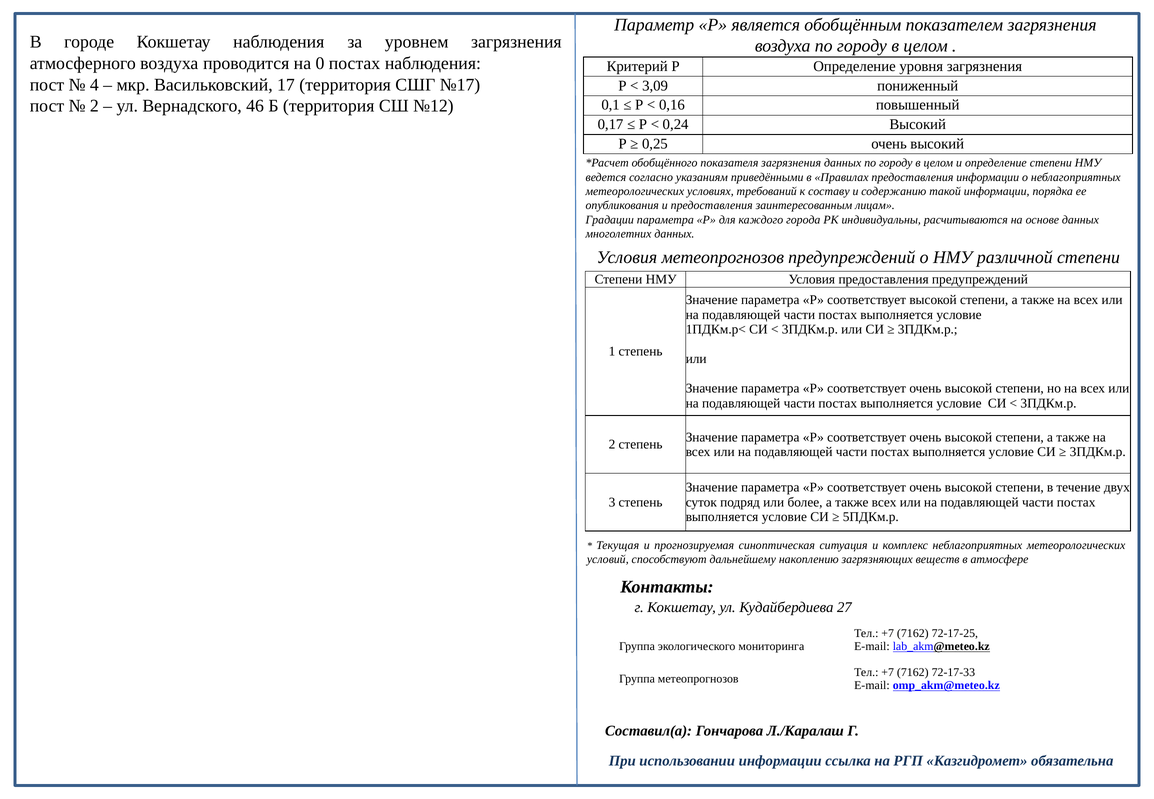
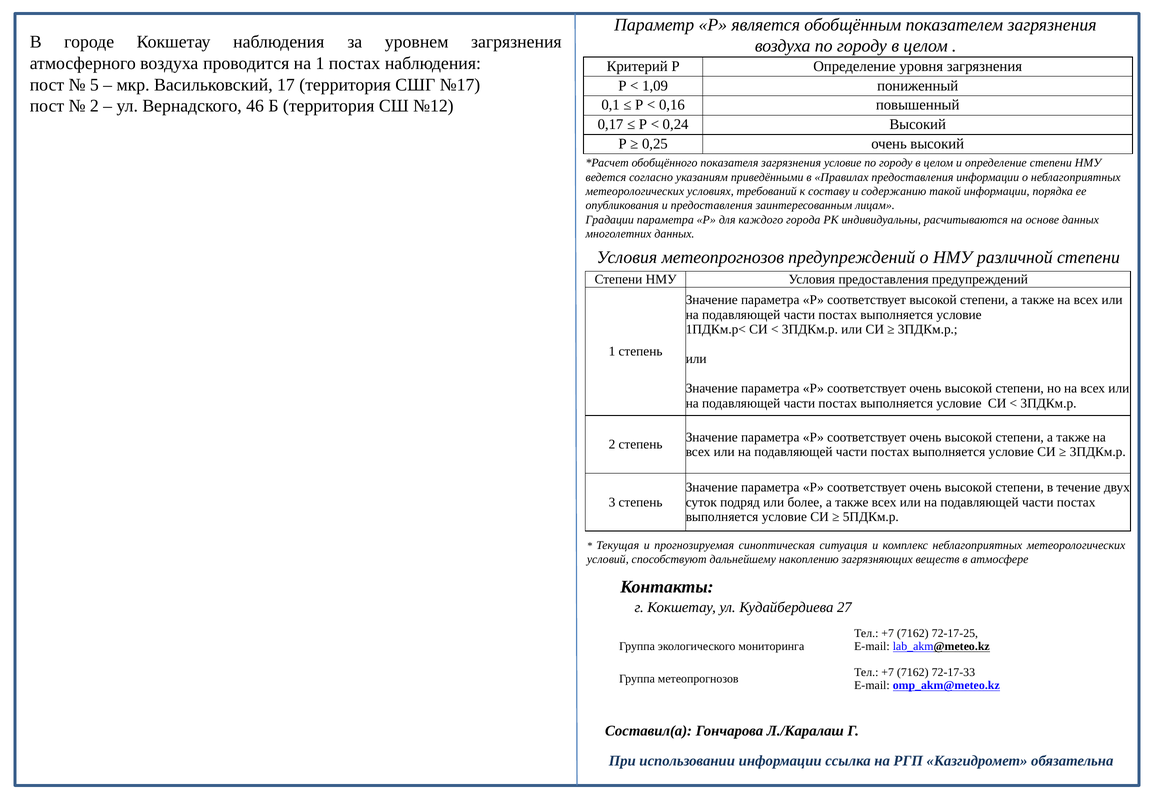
на 0: 0 -> 1
4: 4 -> 5
3,09: 3,09 -> 1,09
загрязнения данных: данных -> условие
